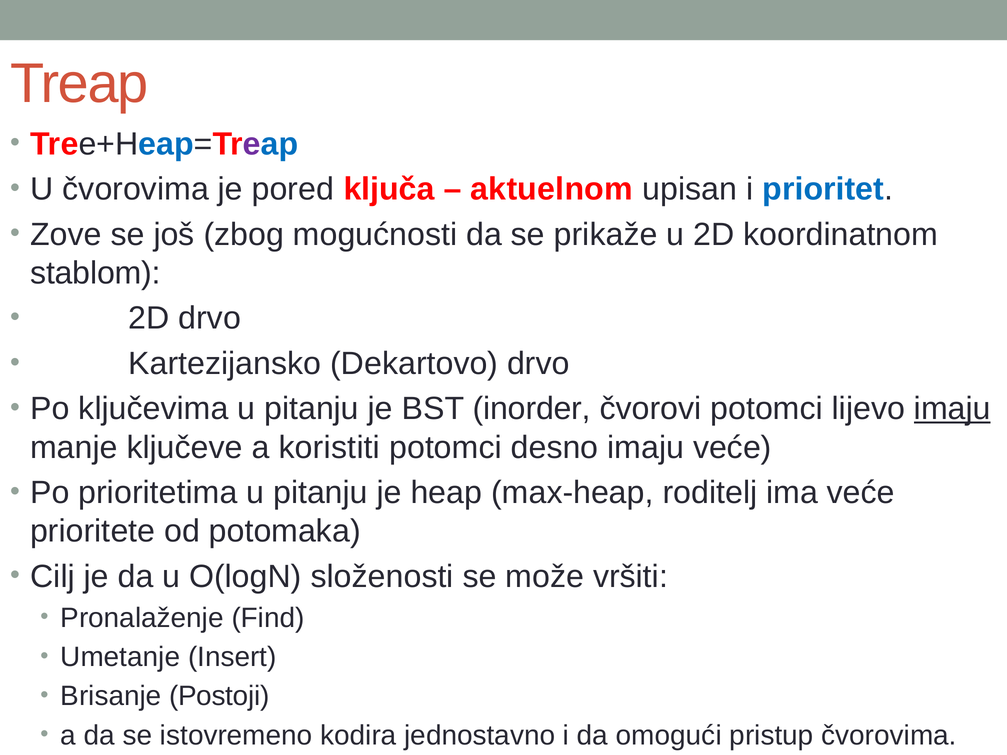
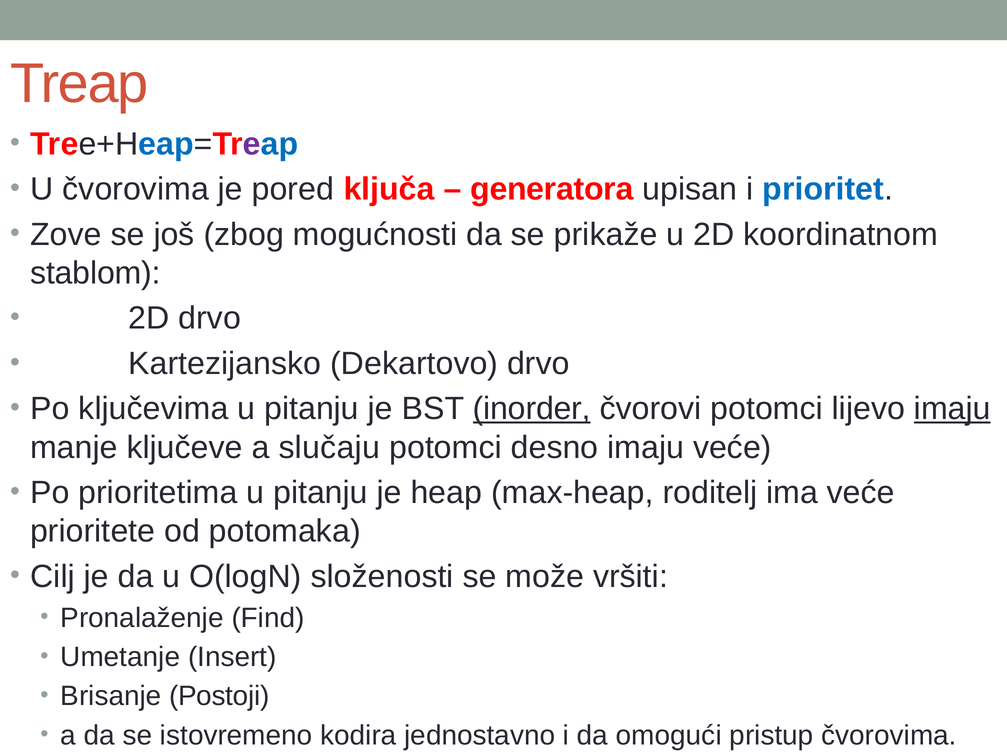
aktuelnom: aktuelnom -> generatora
inorder underline: none -> present
koristiti: koristiti -> slučaju
